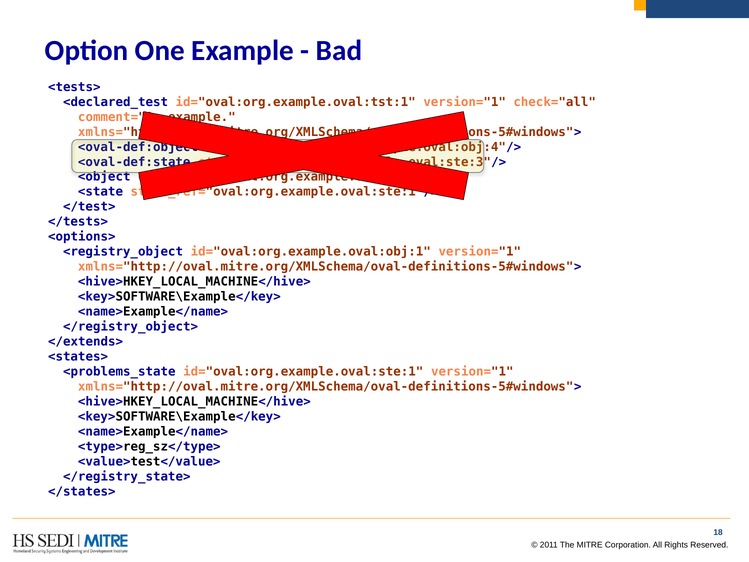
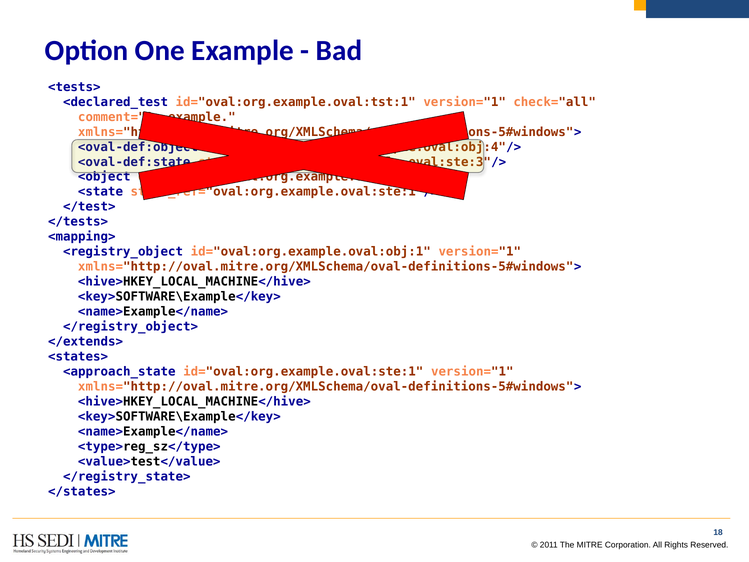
<options>: <options> -> <mapping>
<problems_state: <problems_state -> <approach_state
